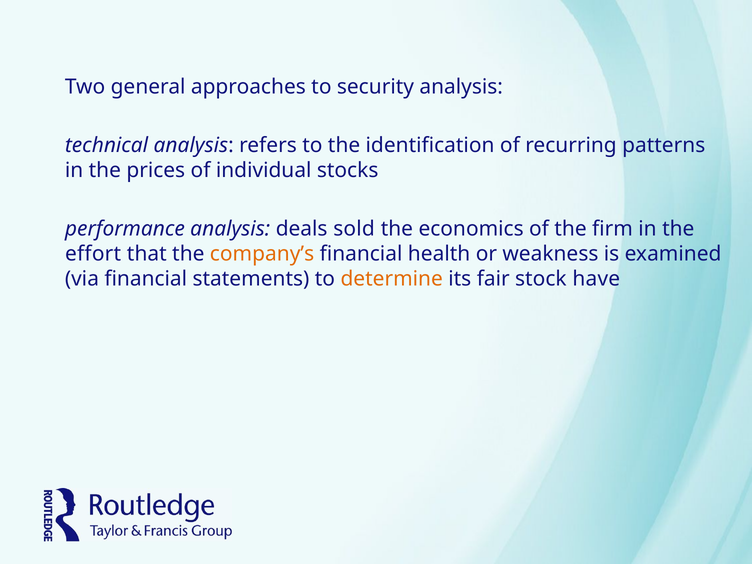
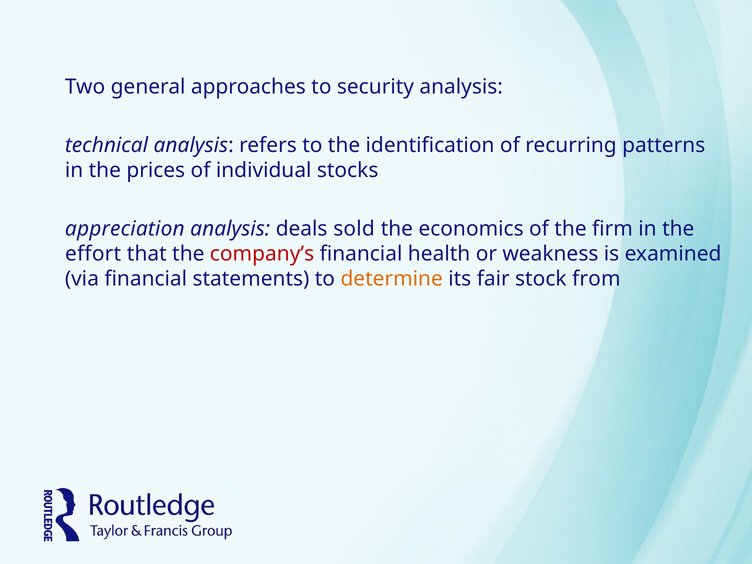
performance: performance -> appreciation
company’s colour: orange -> red
have: have -> from
